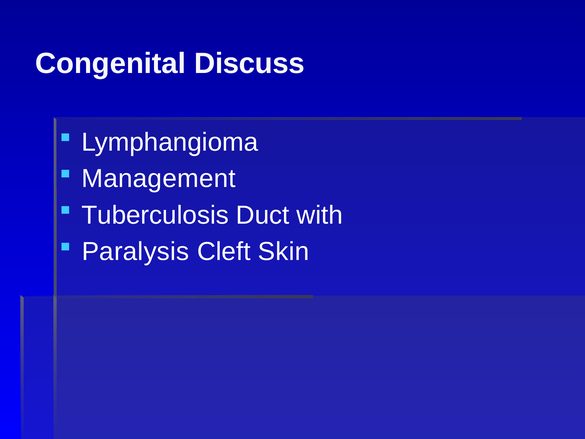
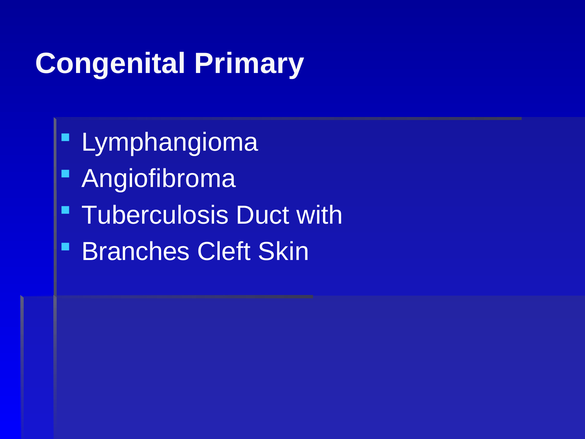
Discuss: Discuss -> Primary
Management: Management -> Angiofibroma
Paralysis: Paralysis -> Branches
